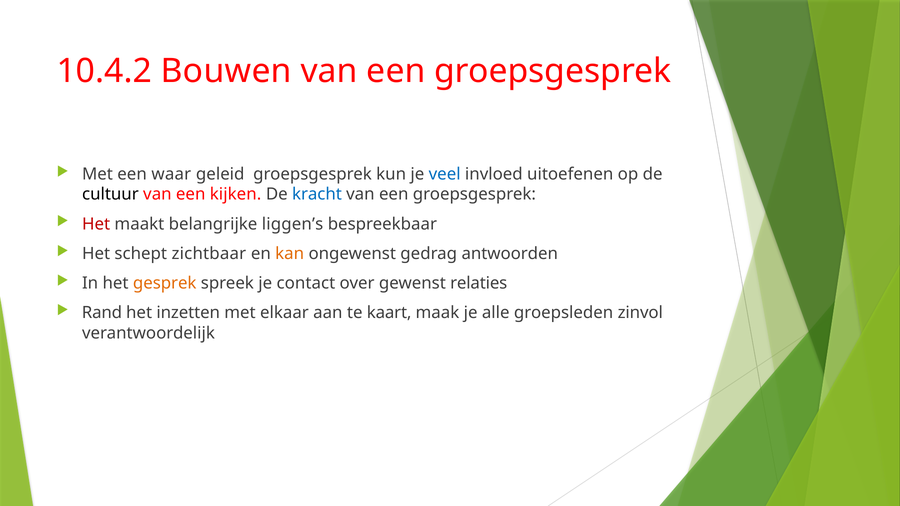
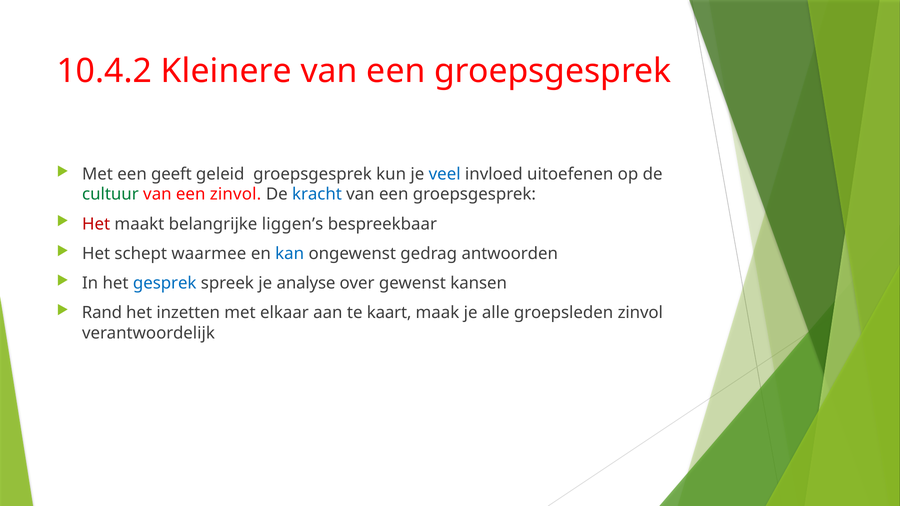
Bouwen: Bouwen -> Kleinere
waar: waar -> geeft
cultuur colour: black -> green
een kijken: kijken -> zinvol
zichtbaar: zichtbaar -> waarmee
kan colour: orange -> blue
gesprek colour: orange -> blue
contact: contact -> analyse
relaties: relaties -> kansen
